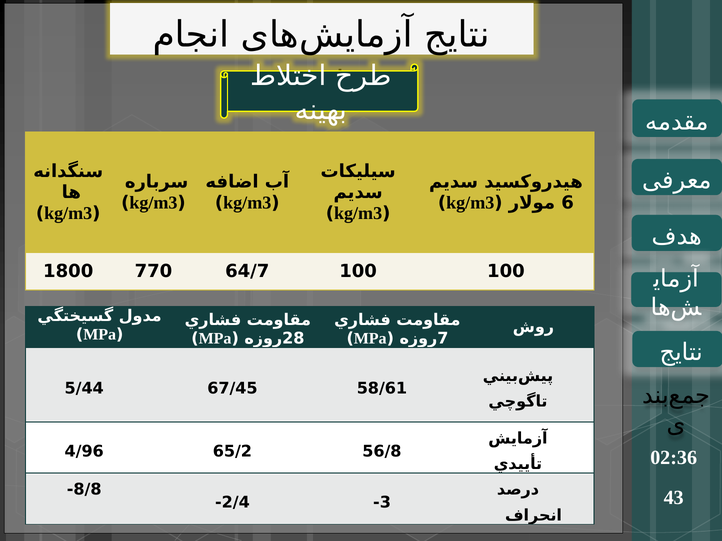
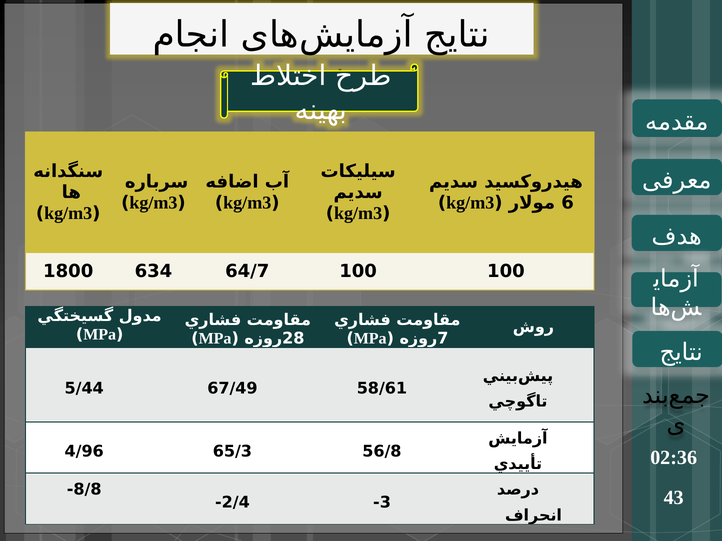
770: 770 -> 634
67/45: 67/45 -> 67/49
65/2: 65/2 -> 65/3
